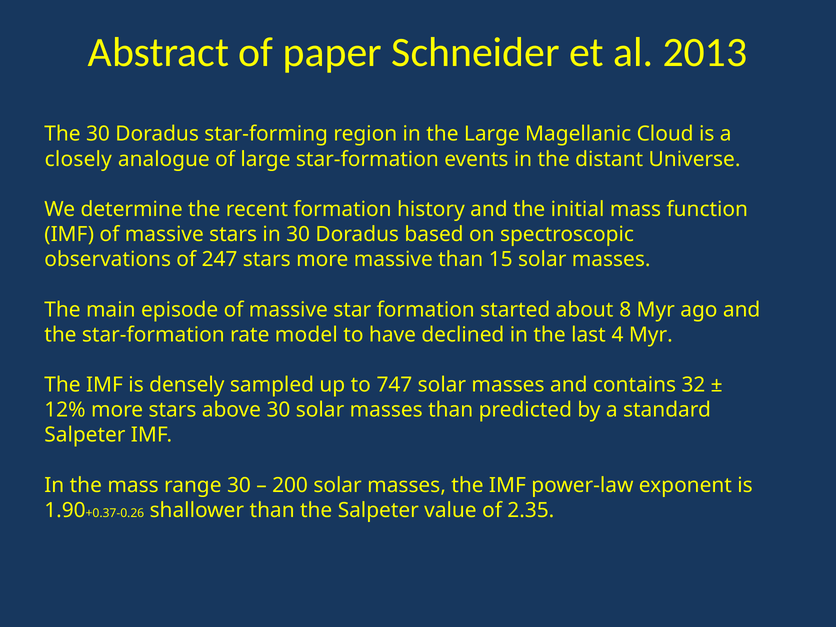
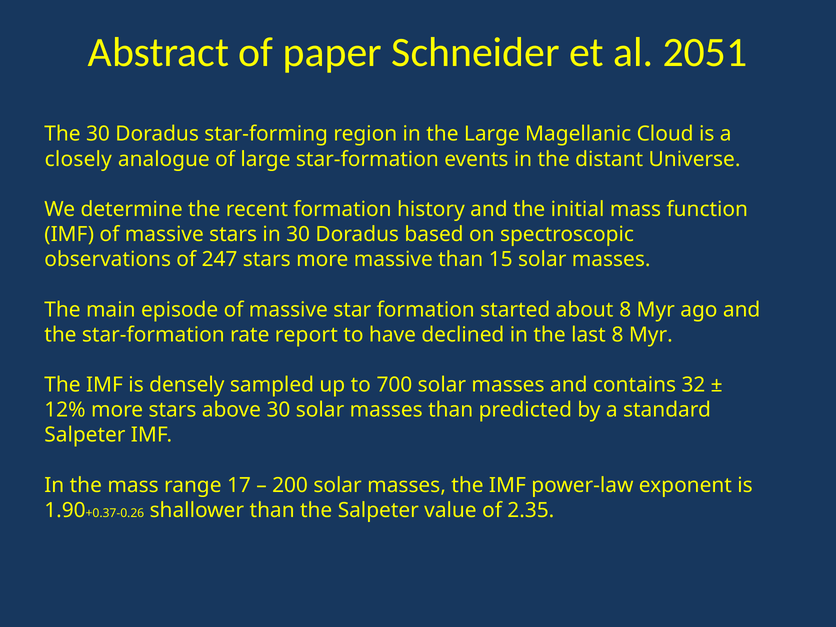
2013: 2013 -> 2051
model: model -> report
last 4: 4 -> 8
747: 747 -> 700
range 30: 30 -> 17
